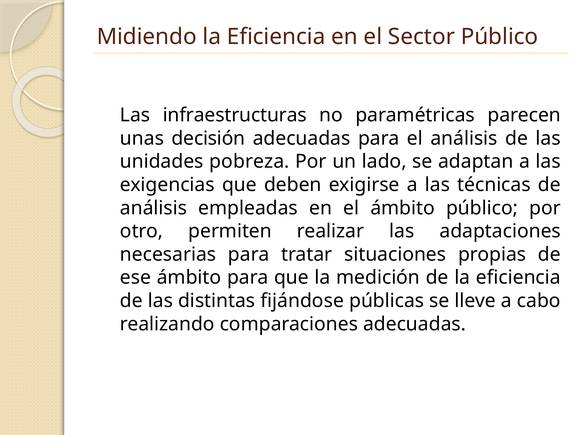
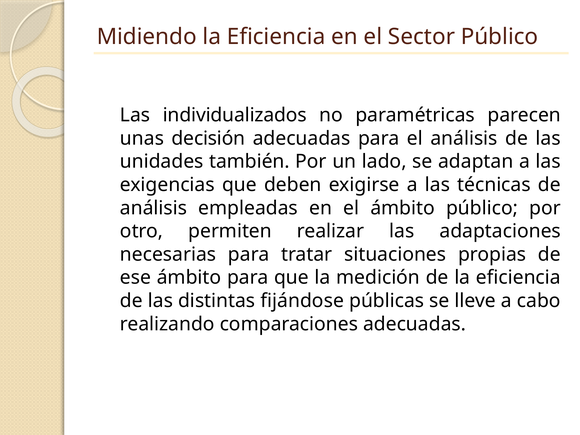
infraestructuras: infraestructuras -> individualizados
pobreza: pobreza -> también
